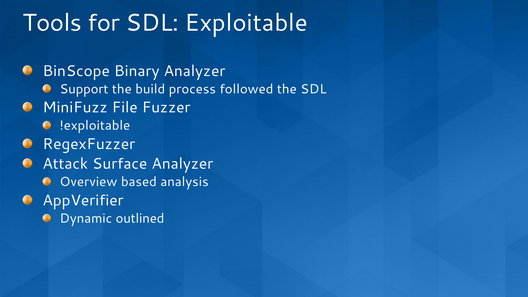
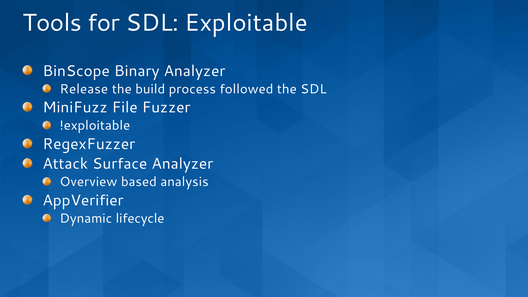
Support: Support -> Release
outlined: outlined -> lifecycle
